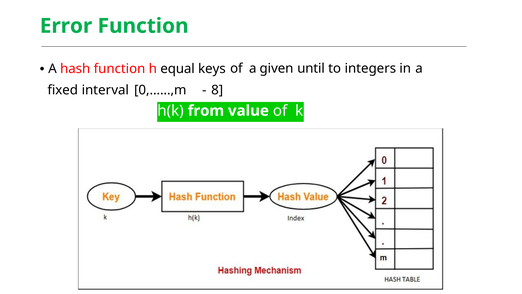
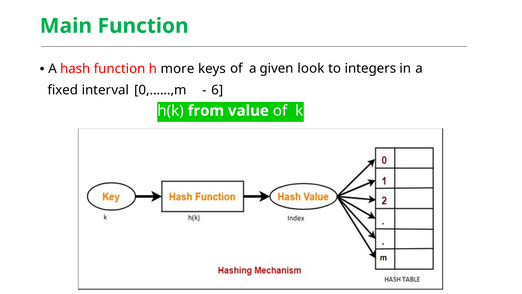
Error: Error -> Main
equal: equal -> more
until: until -> look
8: 8 -> 6
